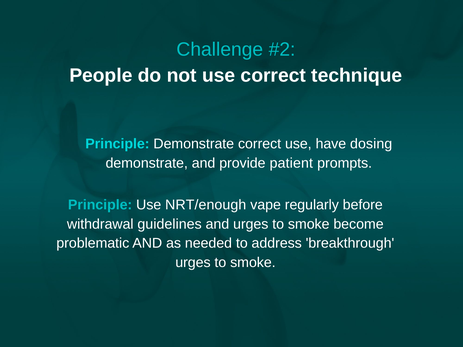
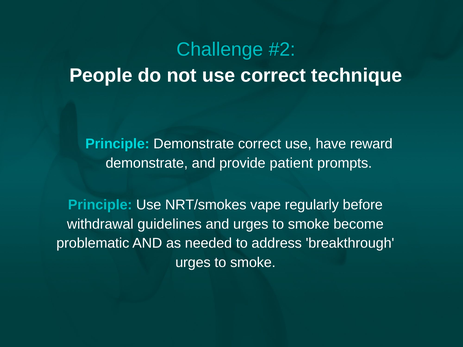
dosing: dosing -> reward
NRT/enough: NRT/enough -> NRT/smokes
